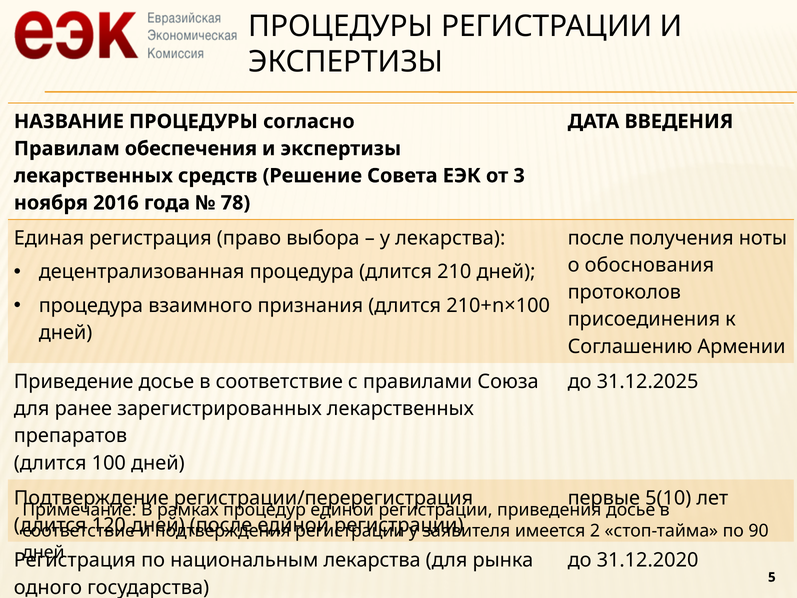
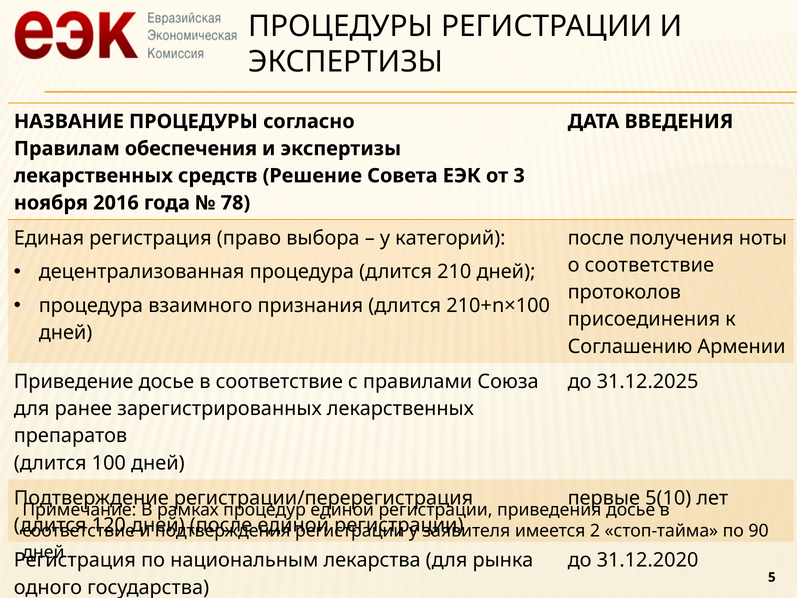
у лекарства: лекарства -> категорий
о обоснования: обоснования -> соответствие
